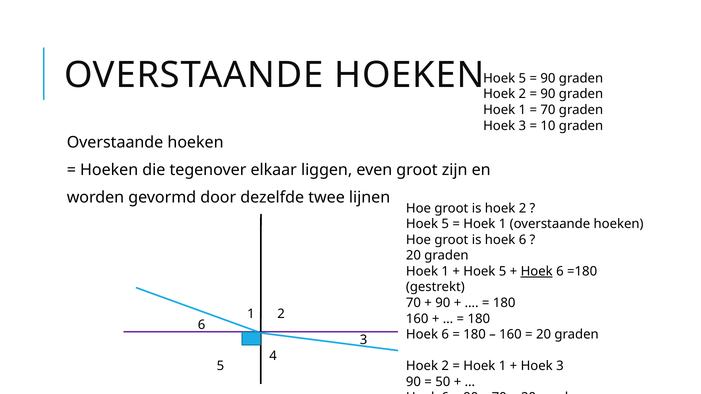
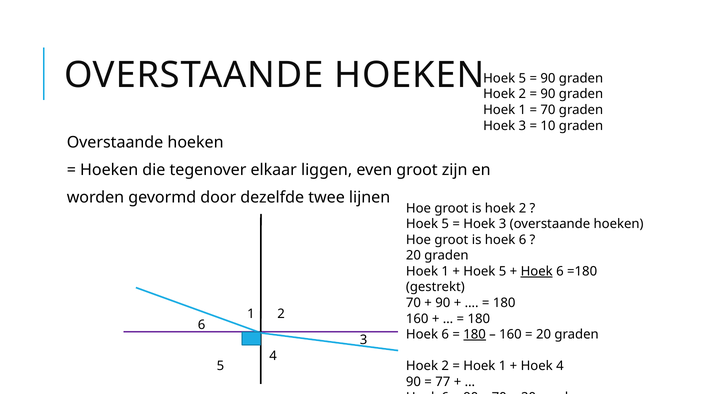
1 at (503, 224): 1 -> 3
180 at (475, 335) underline: none -> present
3 at (560, 366): 3 -> 4
50: 50 -> 77
